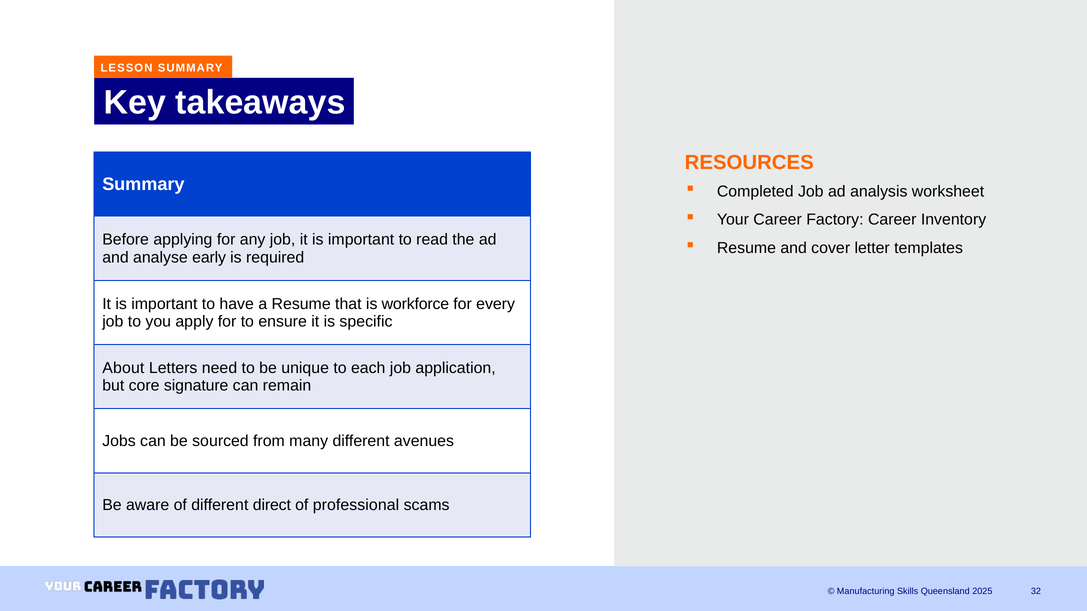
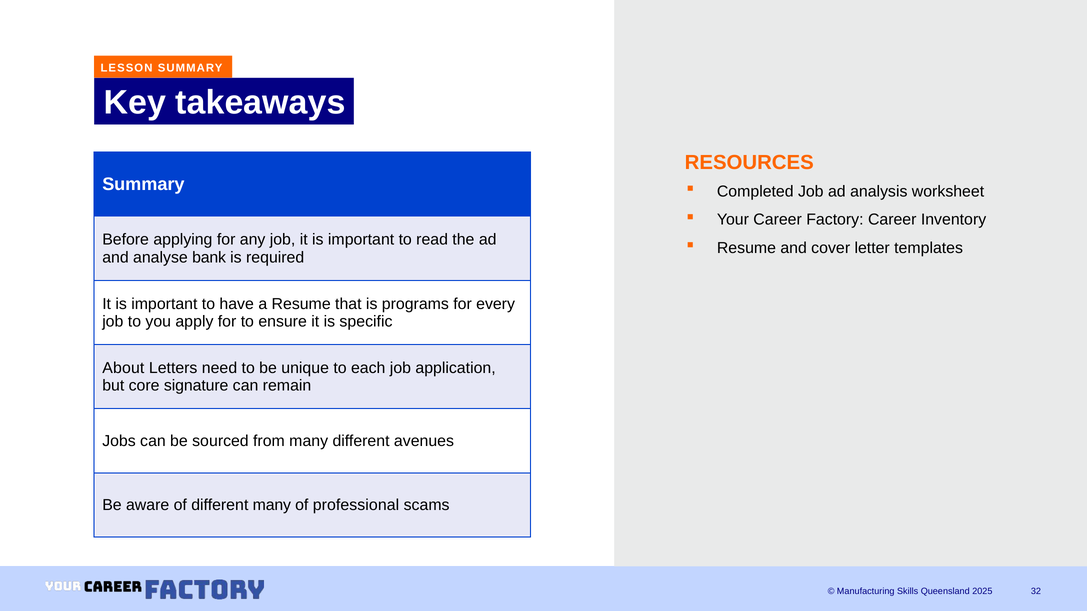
early: early -> bank
workforce: workforce -> programs
different direct: direct -> many
